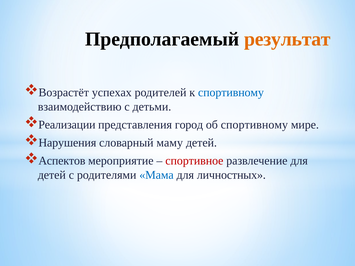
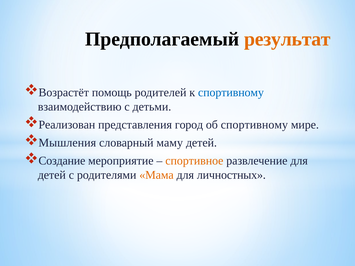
успехах: успехах -> помощь
Реализации: Реализации -> Реализован
Нарушения: Нарушения -> Мышления
Аспектов: Аспектов -> Создание
спортивное colour: red -> orange
Мама colour: blue -> orange
